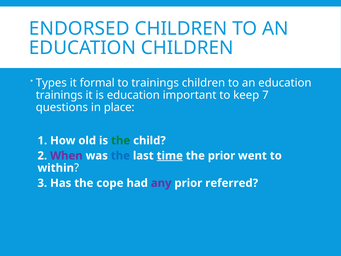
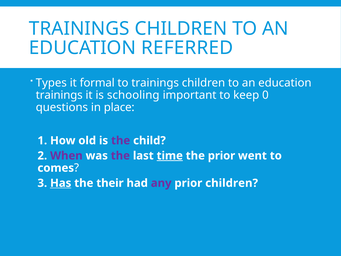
ENDORSED at (79, 29): ENDORSED -> TRAININGS
EDUCATION CHILDREN: CHILDREN -> REFERRED
is education: education -> schooling
7: 7 -> 0
the at (121, 140) colour: green -> purple
the at (120, 156) colour: blue -> purple
within: within -> comes
Has underline: none -> present
cope: cope -> their
prior referred: referred -> children
